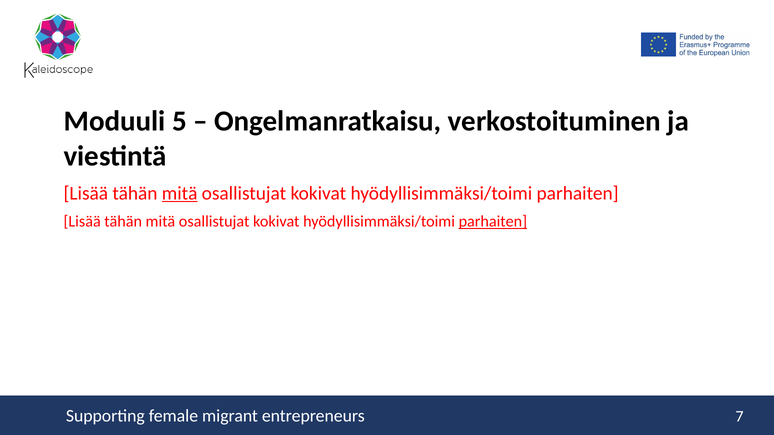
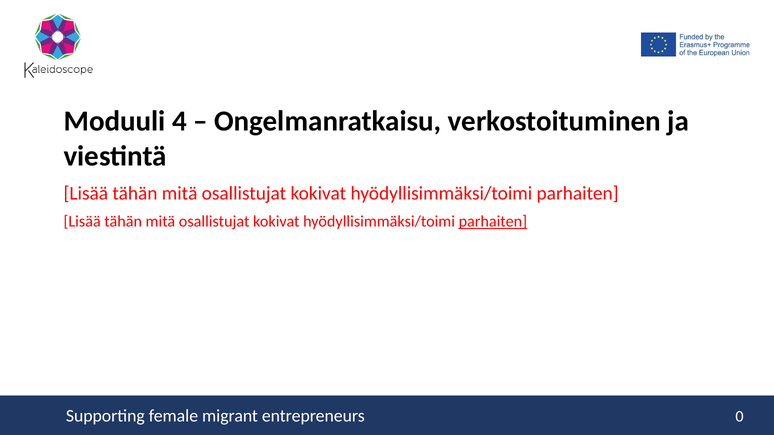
5: 5 -> 4
mitä at (180, 194) underline: present -> none
7: 7 -> 0
